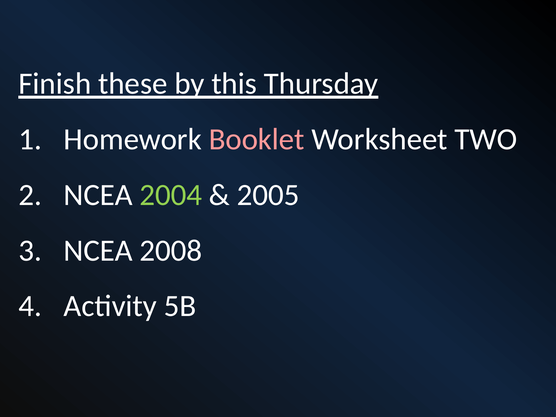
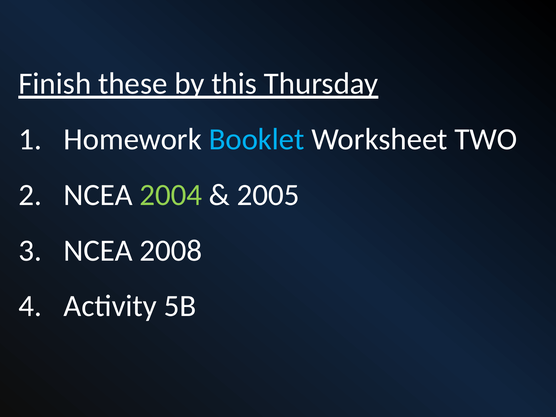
Booklet colour: pink -> light blue
